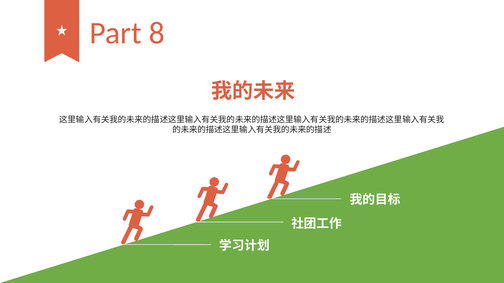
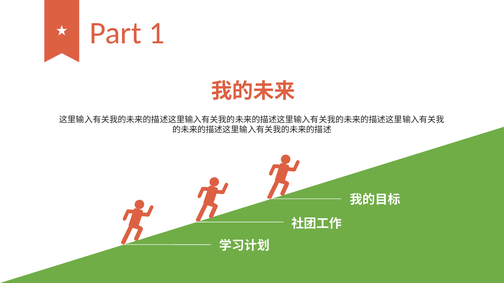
8: 8 -> 1
